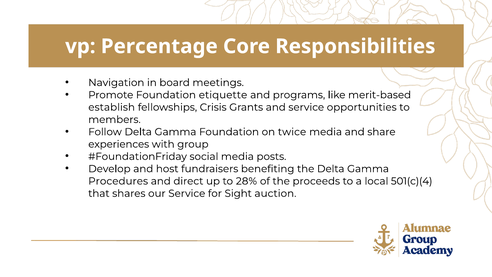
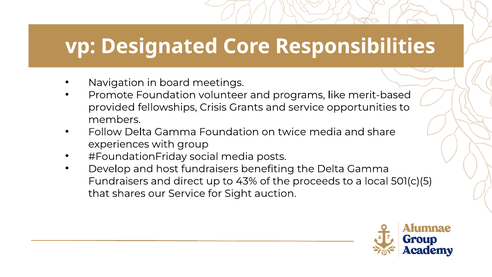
Percentage: Percentage -> Designated
etiquette: etiquette -> volunteer
establish: establish -> provided
Procedures at (118, 181): Procedures -> Fundraisers
28%: 28% -> 43%
501(c)(4: 501(c)(4 -> 501(c)(5
